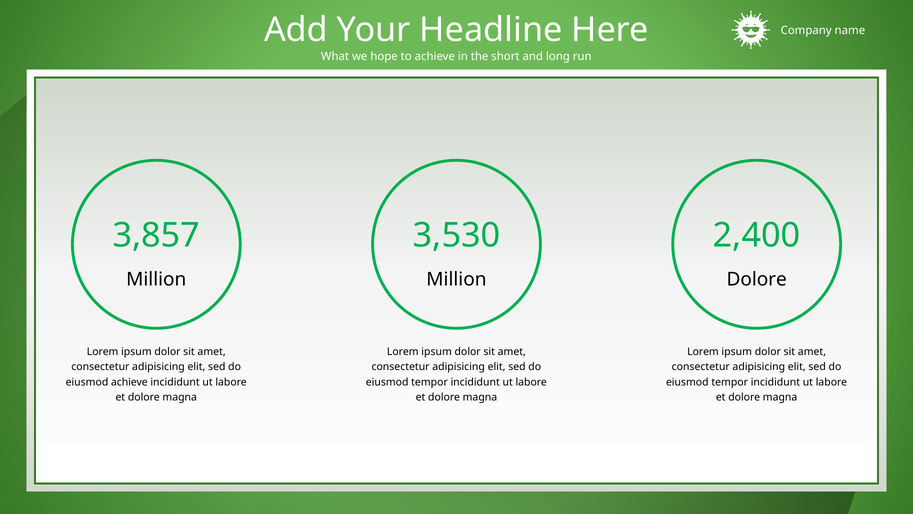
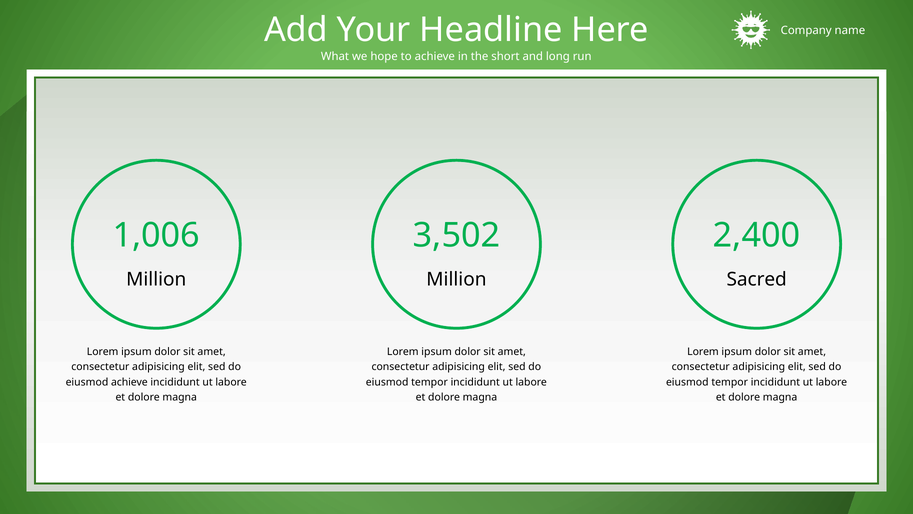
3,857: 3,857 -> 1,006
3,530: 3,530 -> 3,502
Dolore at (757, 279): Dolore -> Sacred
